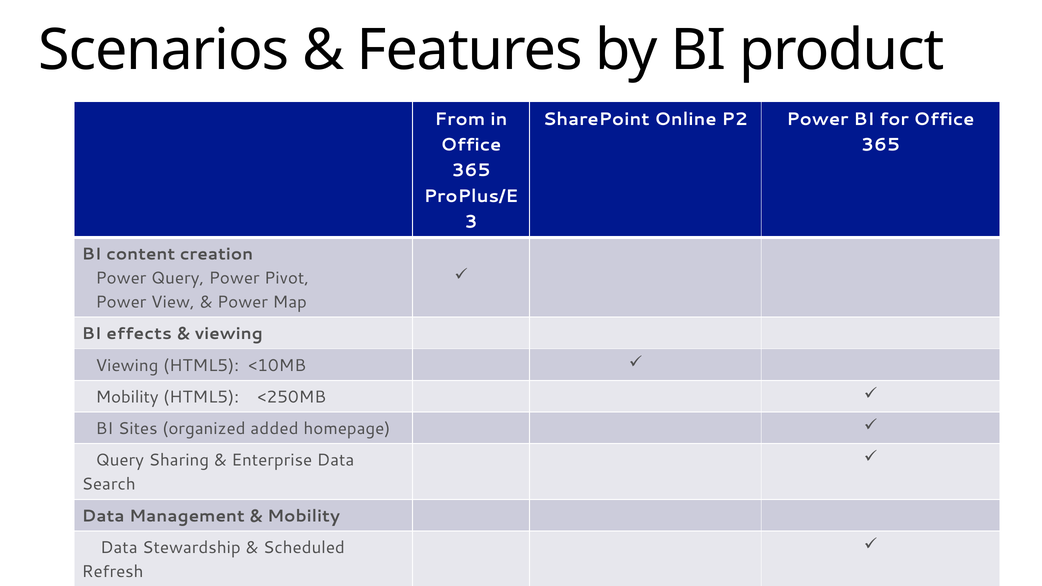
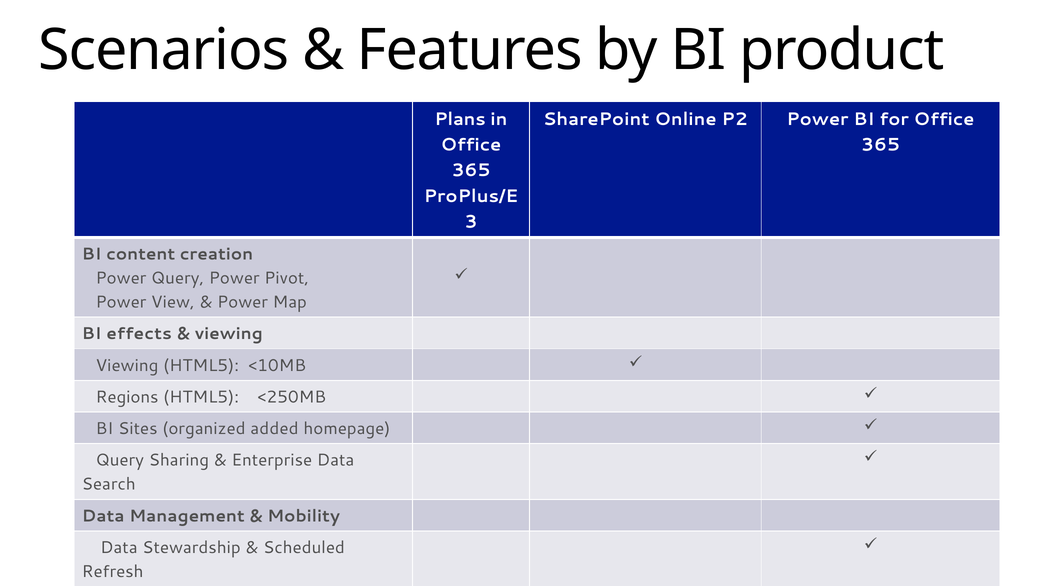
From: From -> Plans
Mobility at (127, 397): Mobility -> Regions
